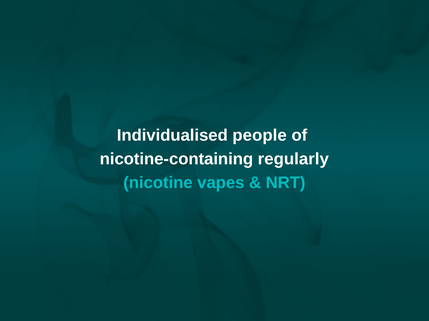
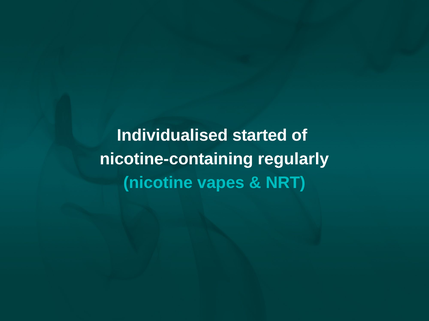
people: people -> started
